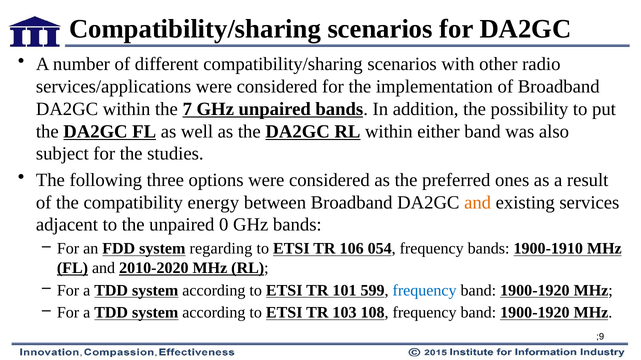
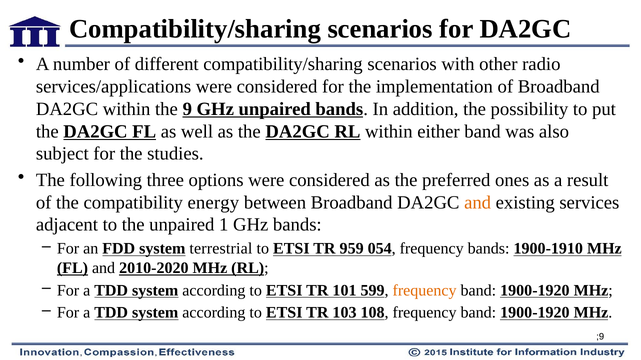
7: 7 -> 9
0: 0 -> 1
regarding: regarding -> terrestrial
106: 106 -> 959
frequency at (425, 291) colour: blue -> orange
